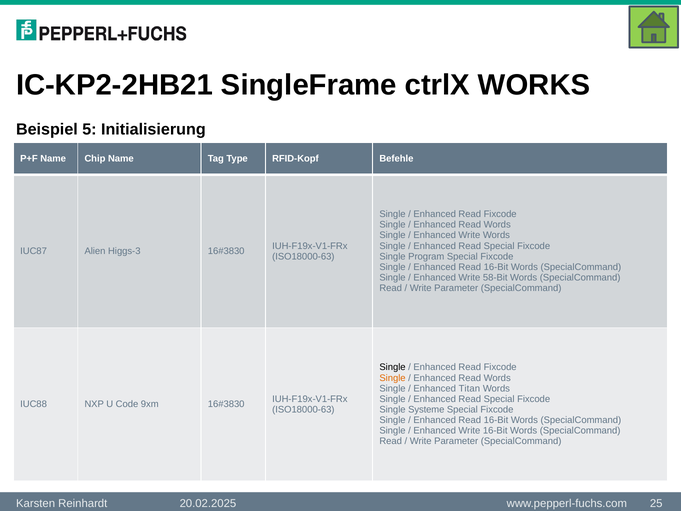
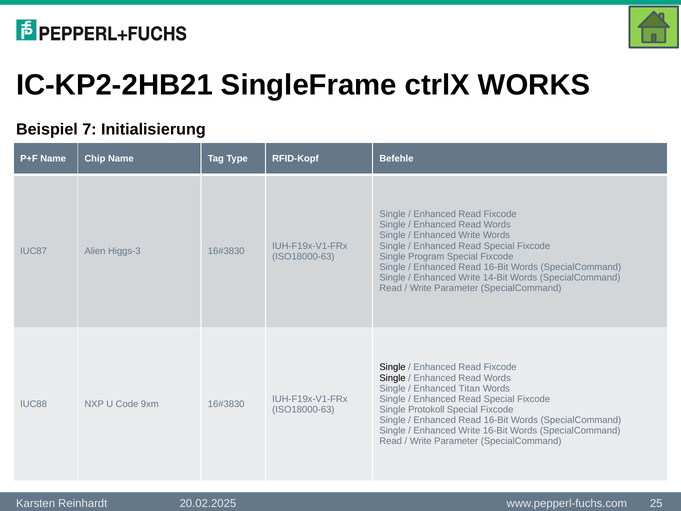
5: 5 -> 7
58-Bit: 58-Bit -> 14-Bit
Single at (393, 378) colour: orange -> black
Systeme: Systeme -> Protokoll
